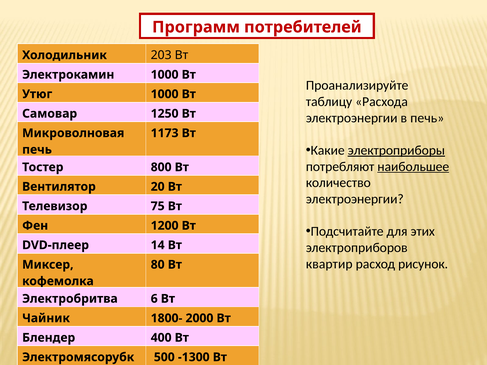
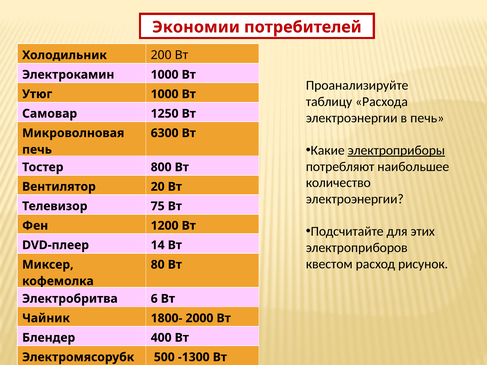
Программ: Программ -> Экономии
203: 203 -> 200
1173: 1173 -> 6300
наибольшее underline: present -> none
квартир: квартир -> квестом
